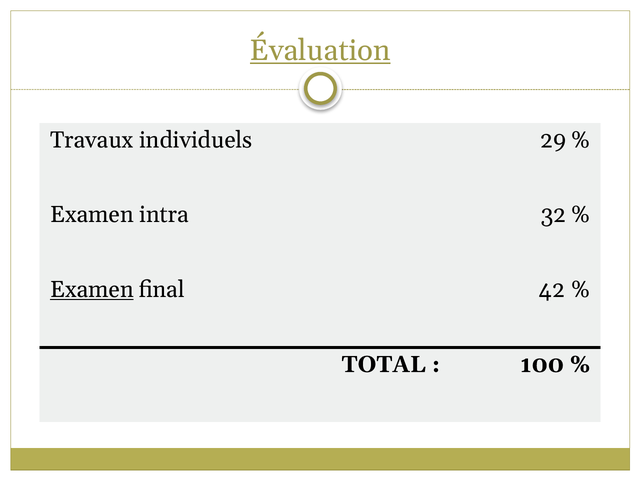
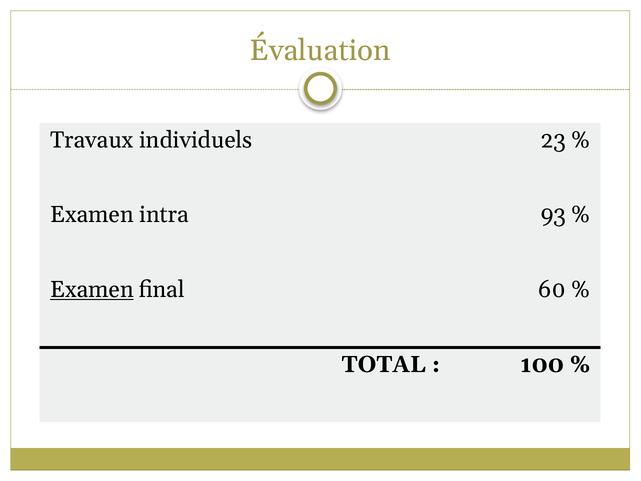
Évaluation underline: present -> none
29: 29 -> 23
32: 32 -> 93
42: 42 -> 60
